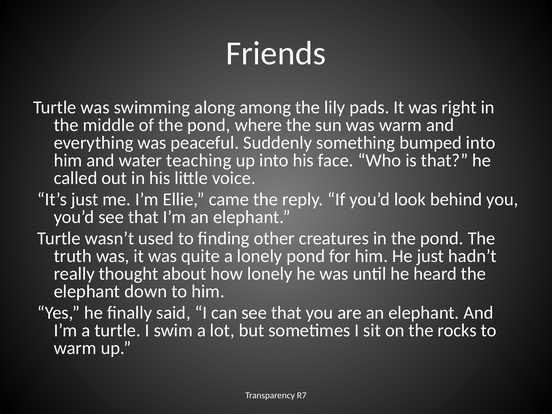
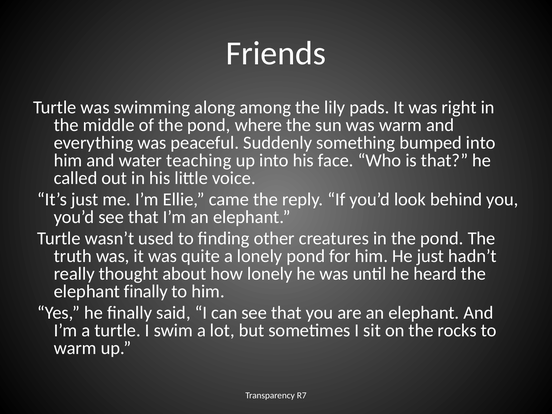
elephant down: down -> finally
